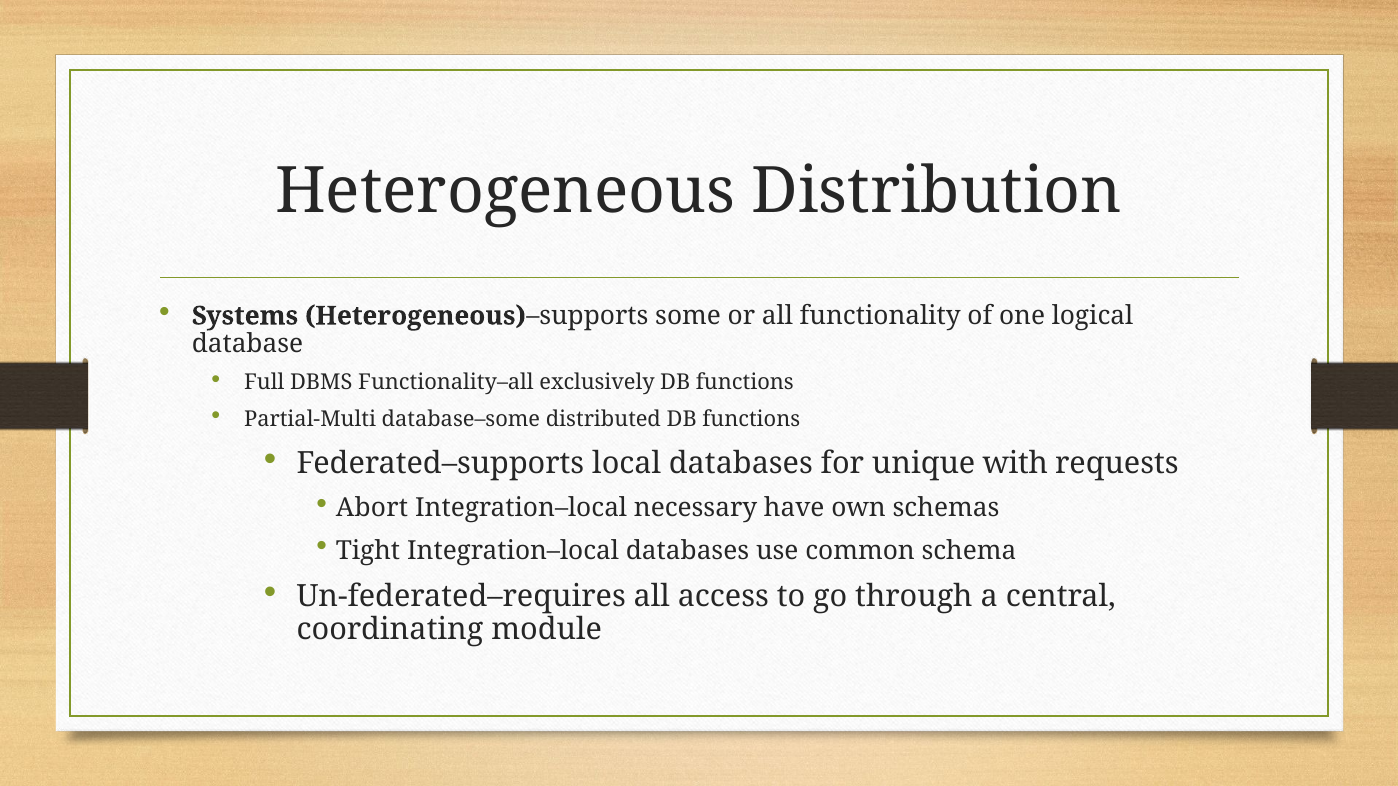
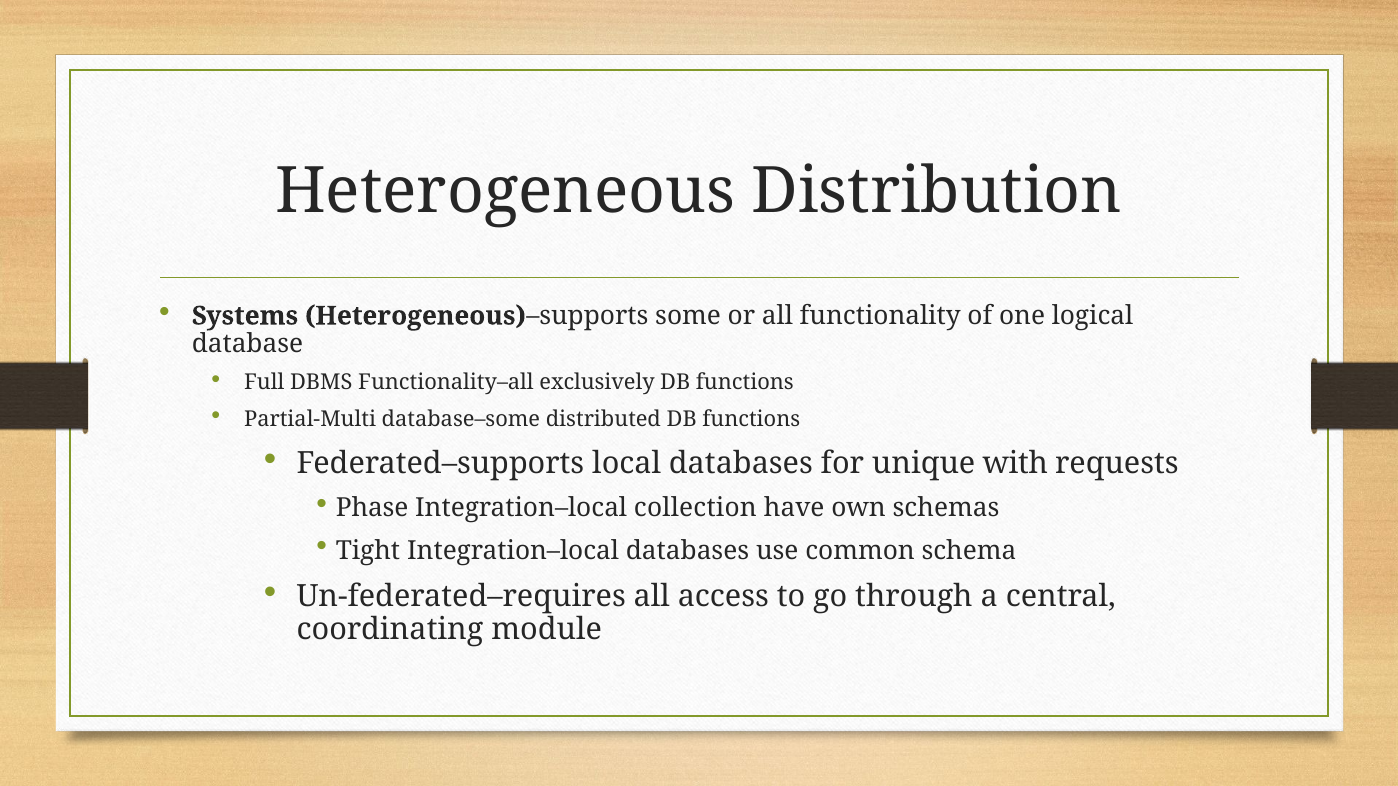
Abort: Abort -> Phase
necessary: necessary -> collection
